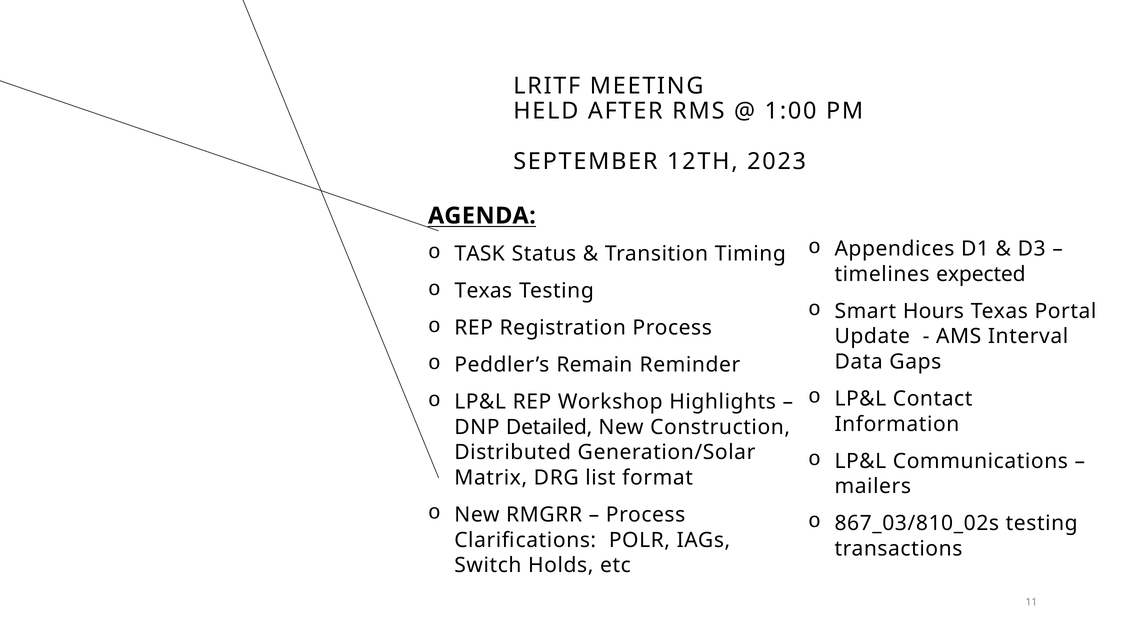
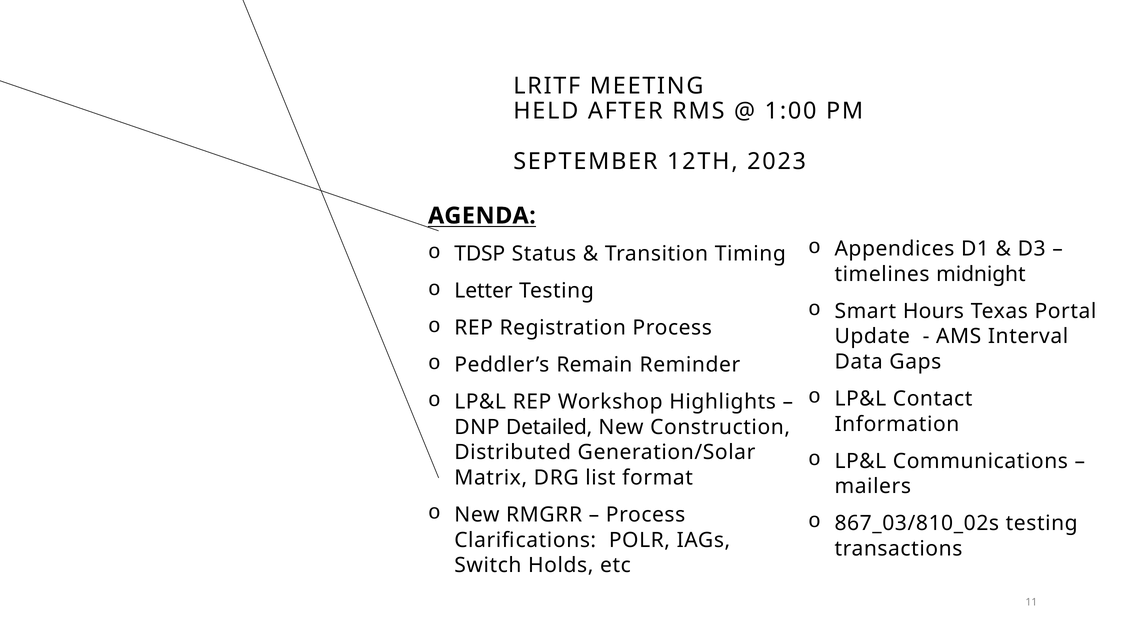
TASK: TASK -> TDSP
expected: expected -> midnight
Texas at (483, 291): Texas -> Letter
